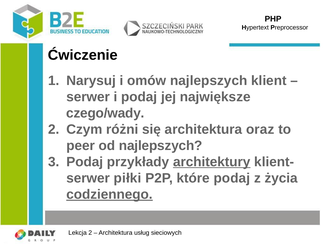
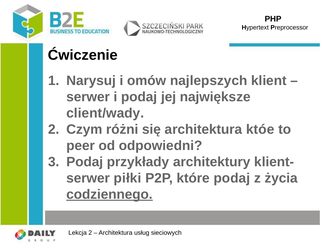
czego/wady: czego/wady -> client/wady
oraz: oraz -> któe
od najlepszych: najlepszych -> odpowiedni
architektury underline: present -> none
